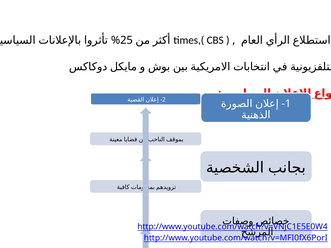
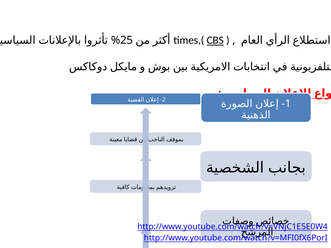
CBS underline: none -> present
